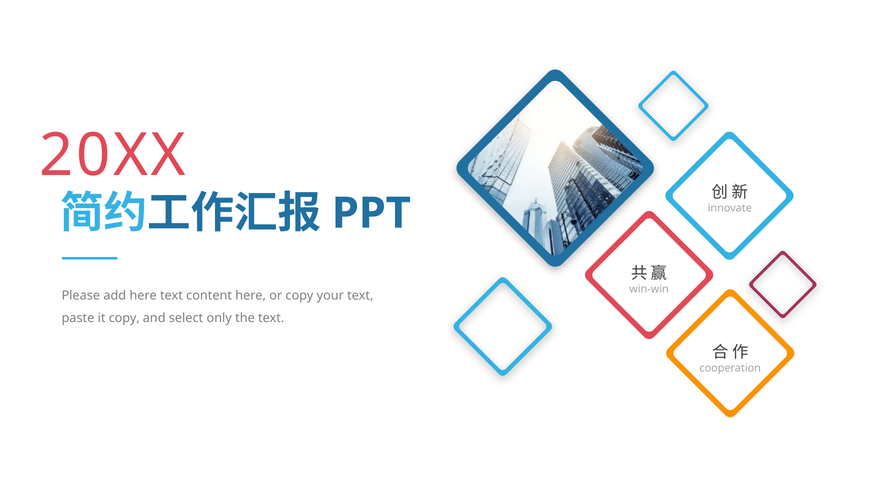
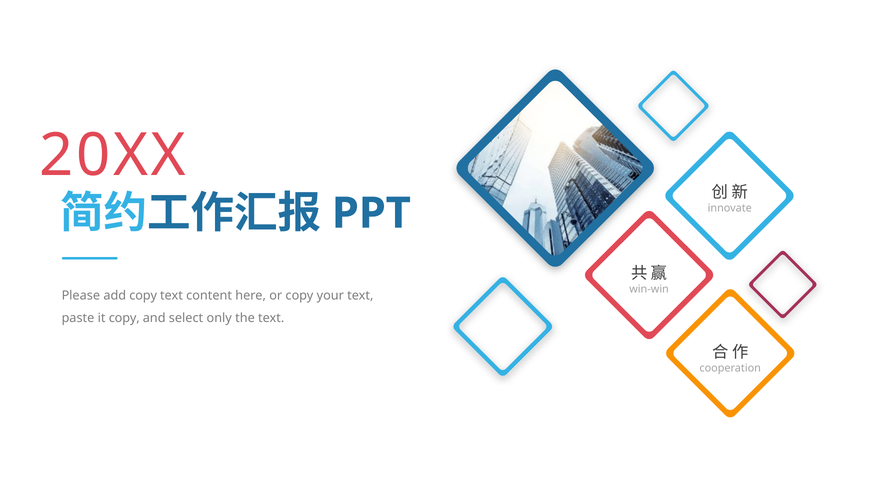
add here: here -> copy
